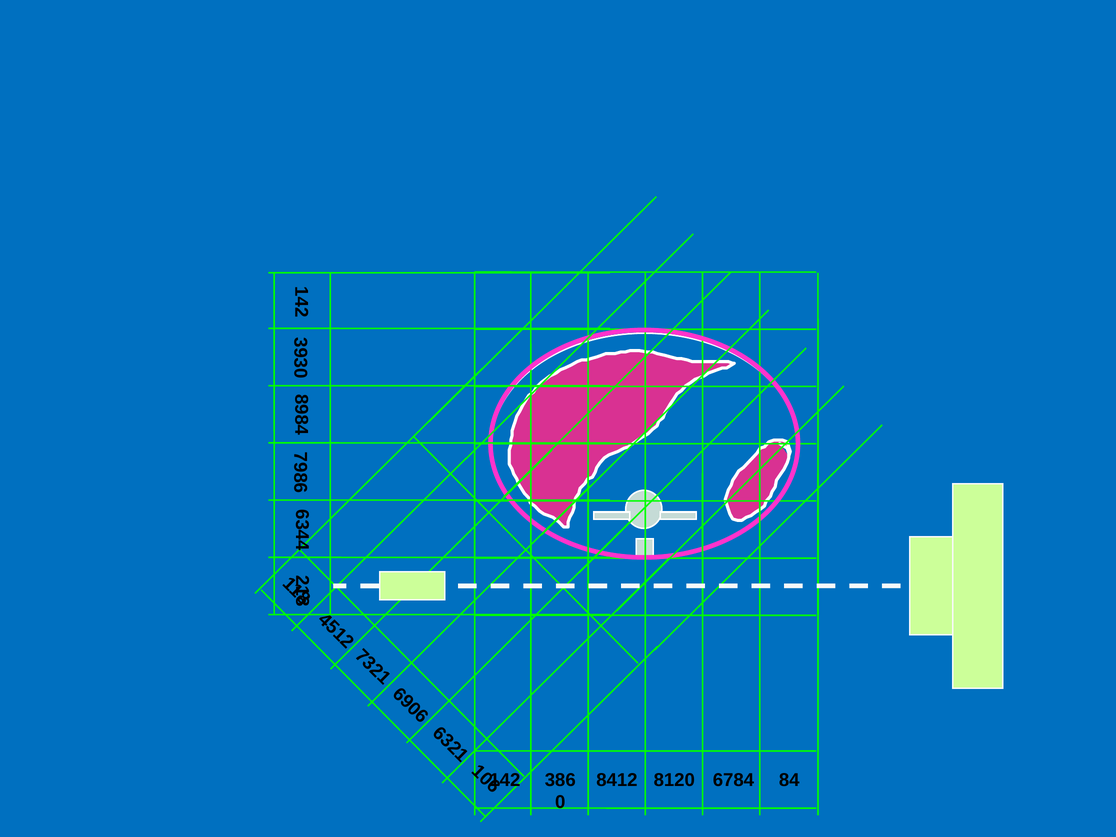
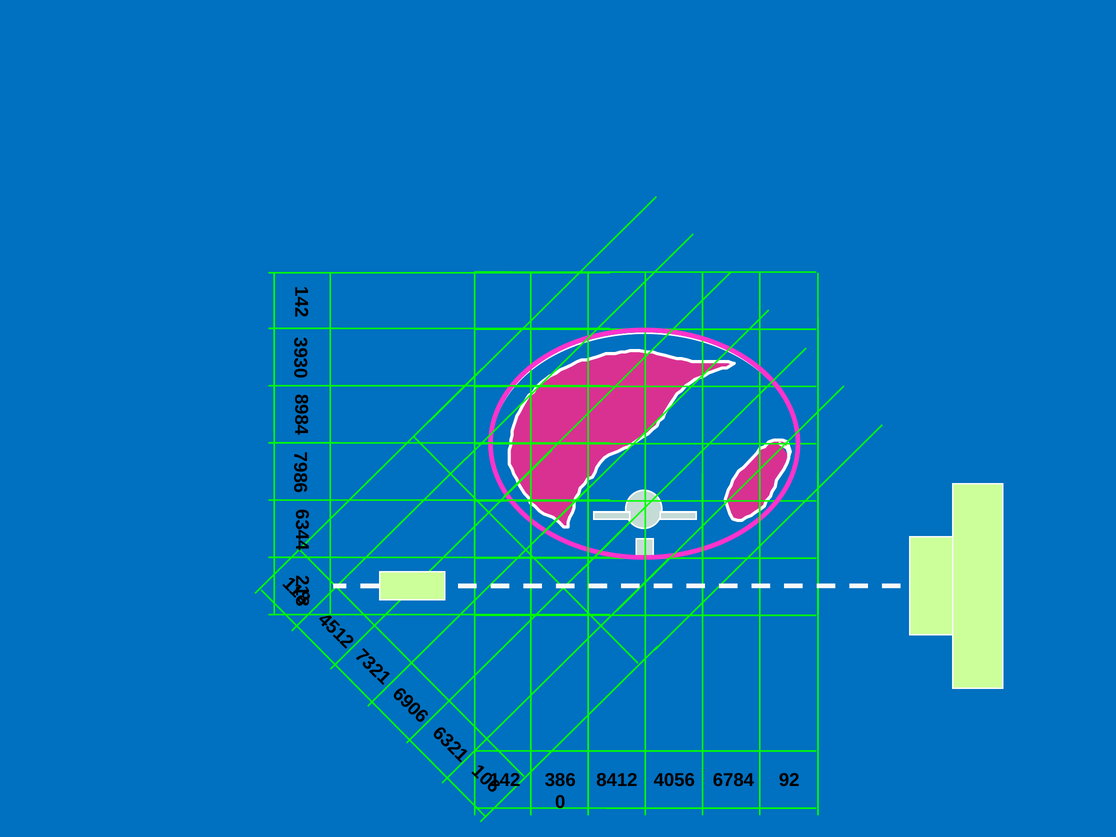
8120: 8120 -> 4056
84: 84 -> 92
